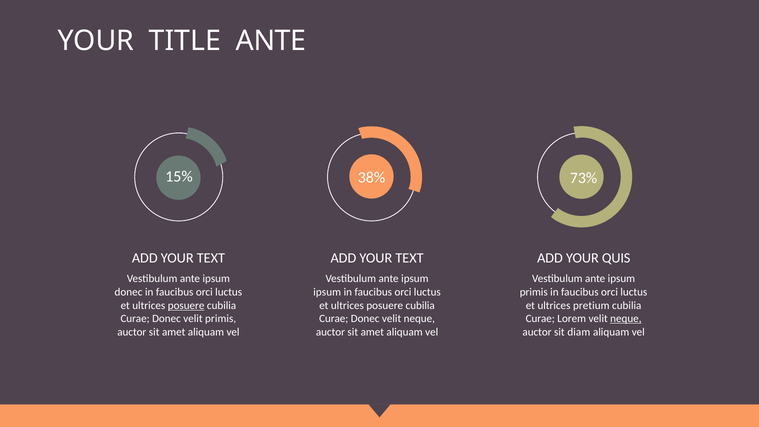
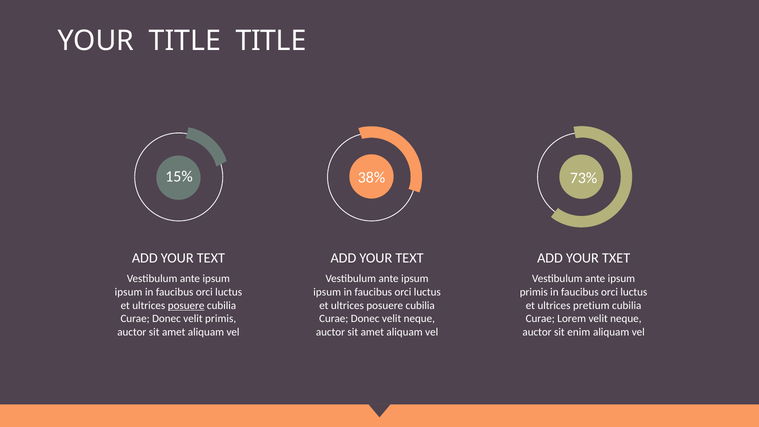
TITLE ANTE: ANTE -> TITLE
QUIS: QUIS -> TXET
donec at (129, 292): donec -> ipsum
neque at (626, 319) underline: present -> none
diam: diam -> enim
